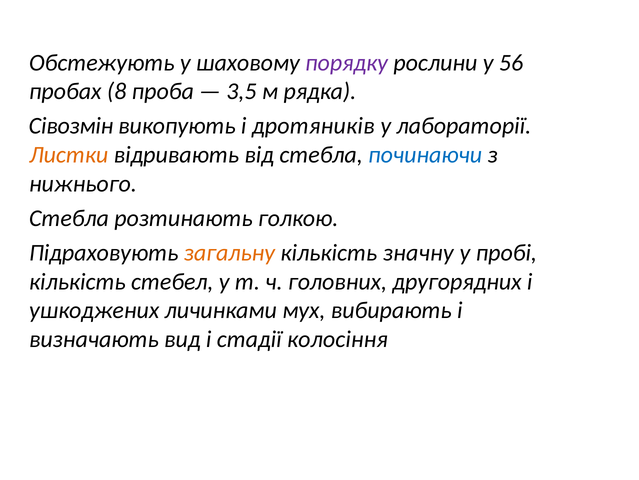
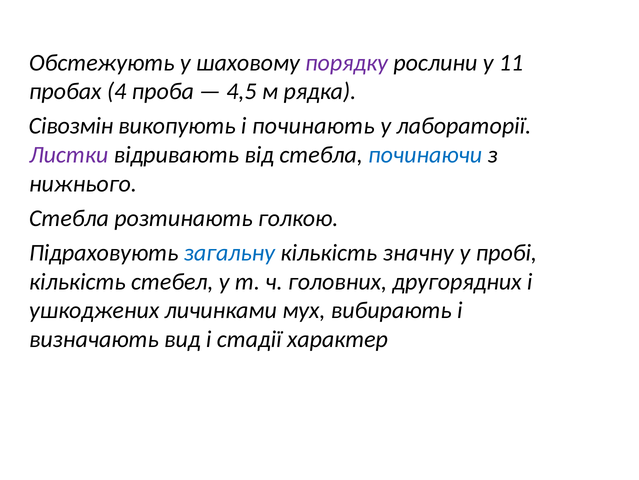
56: 56 -> 11
8: 8 -> 4
3,5: 3,5 -> 4,5
дротяників: дротяників -> починають
Листки colour: orange -> purple
загальну colour: orange -> blue
колосіння: колосіння -> характер
